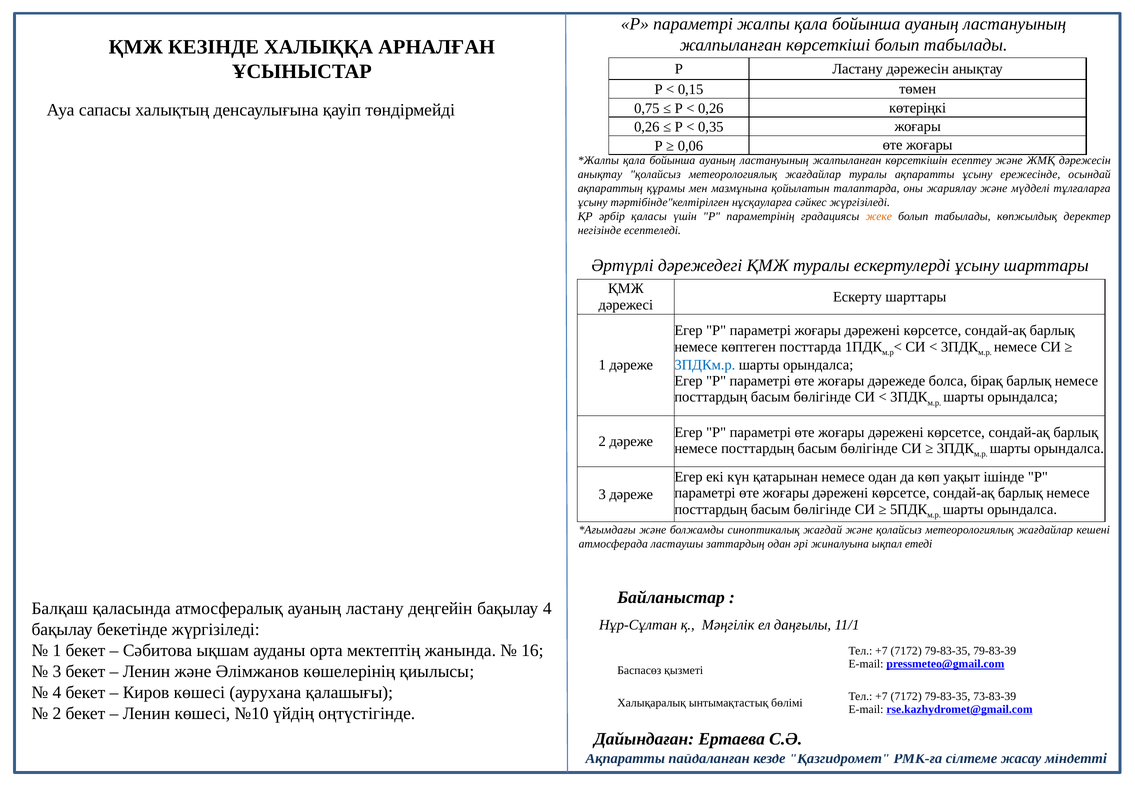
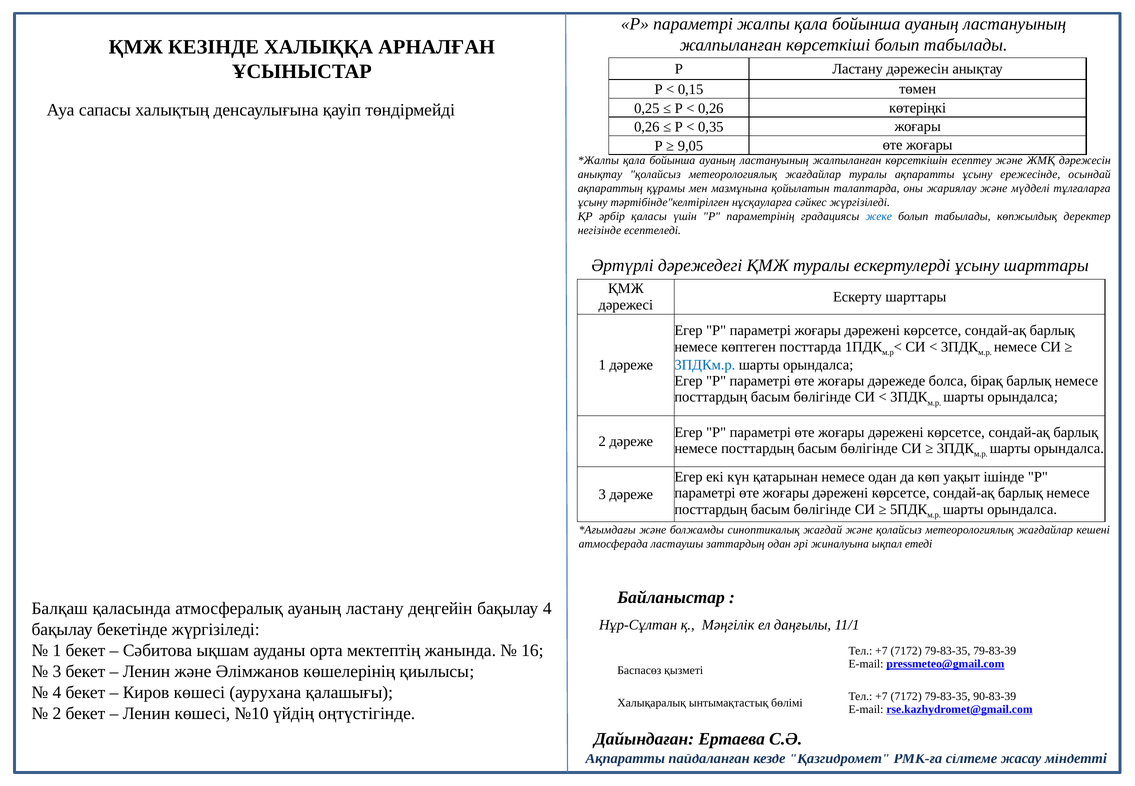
0,75: 0,75 -> 0,25
0,06: 0,06 -> 9,05
жеке colour: orange -> blue
73-83-39: 73-83-39 -> 90-83-39
